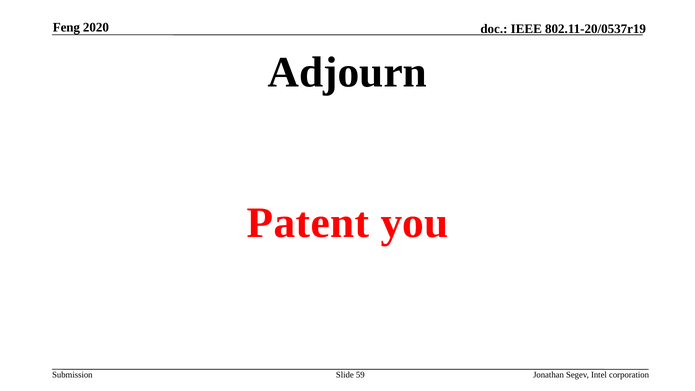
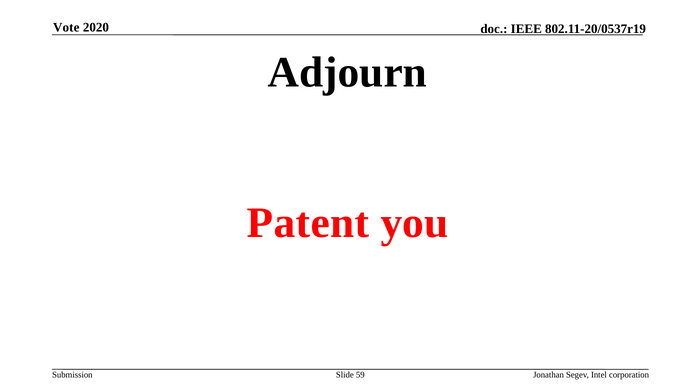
Feng: Feng -> Vote
